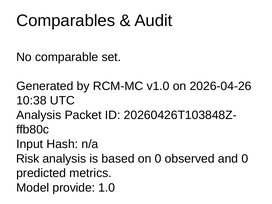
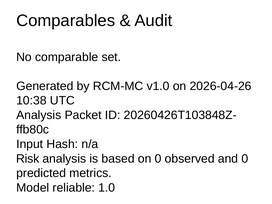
provide: provide -> reliable
